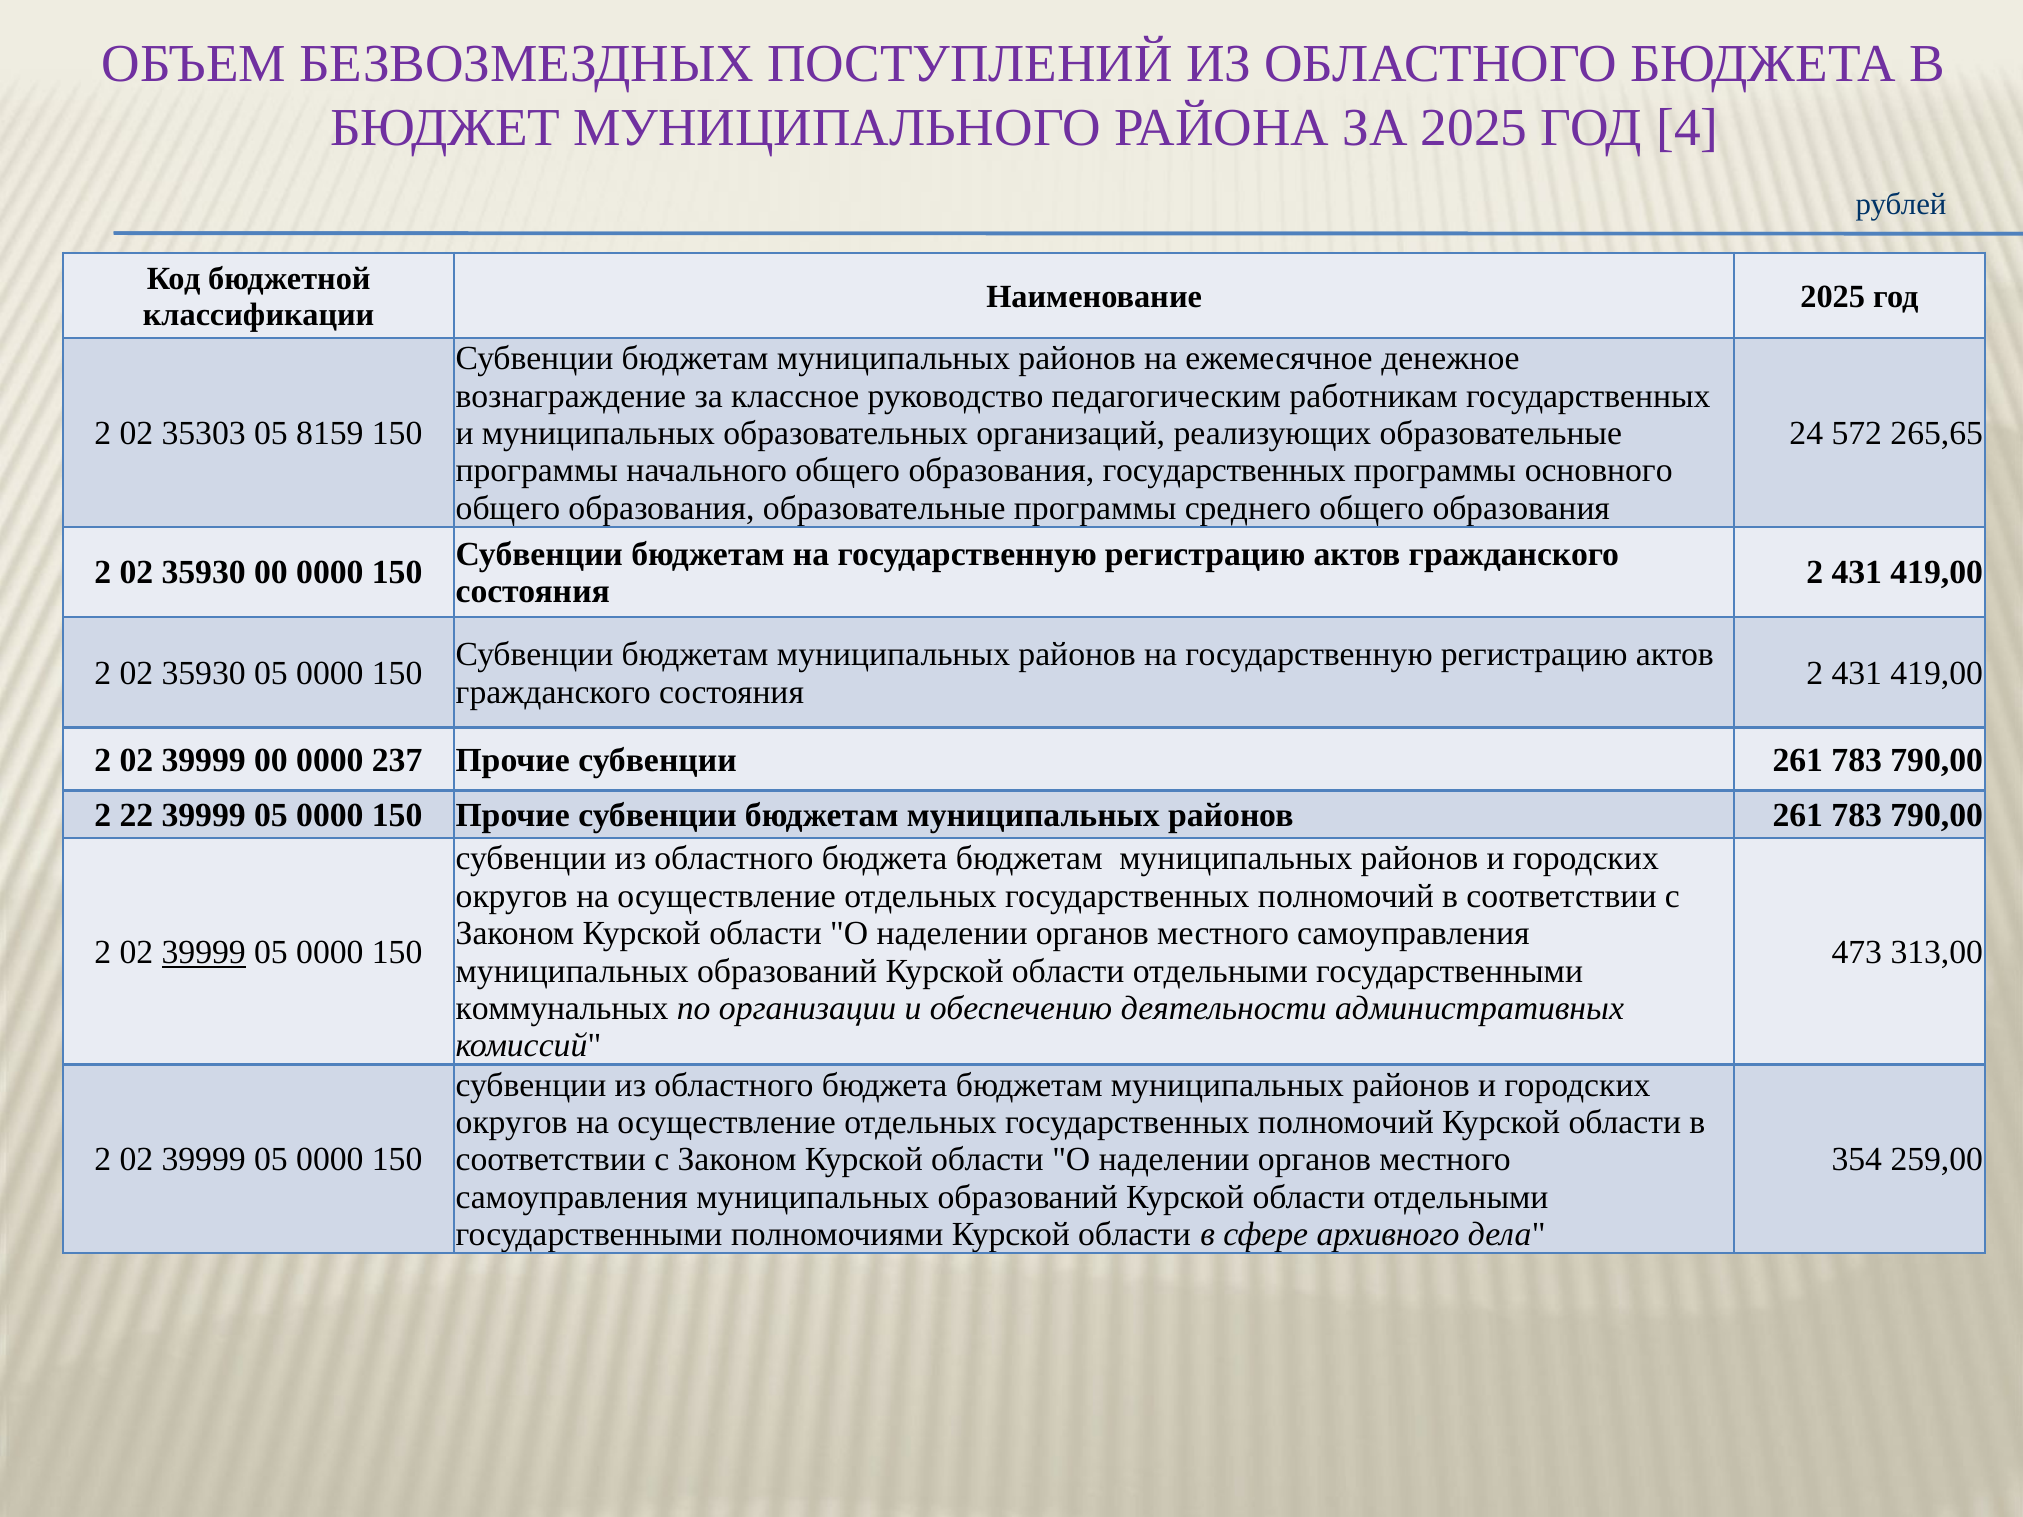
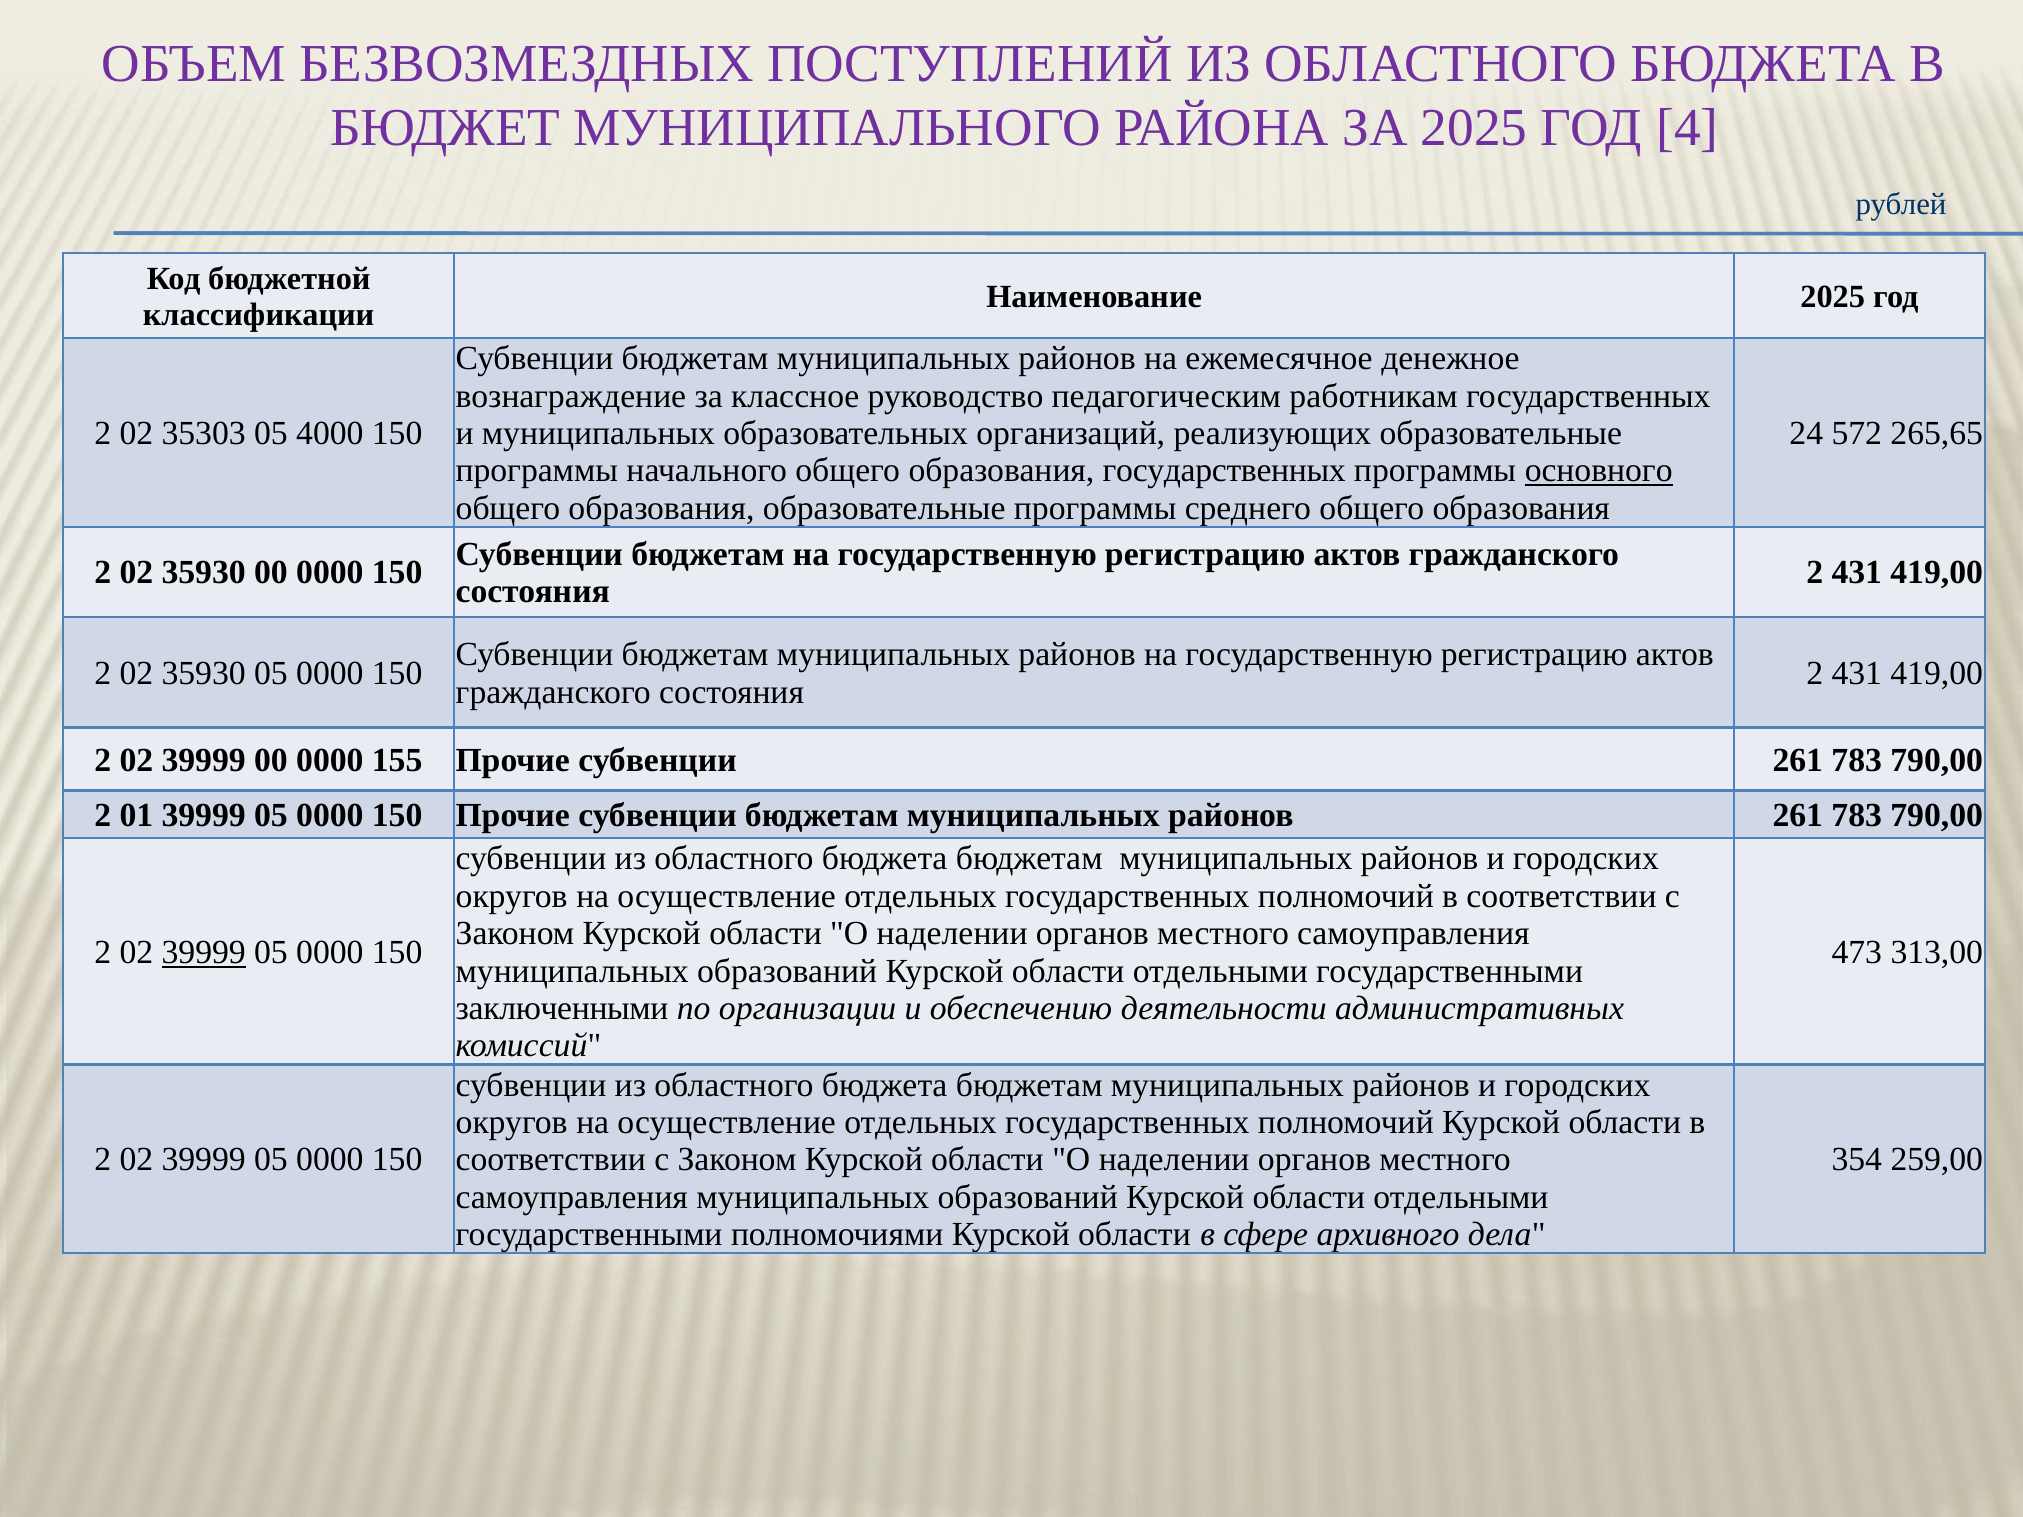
8159: 8159 -> 4000
основного underline: none -> present
237: 237 -> 155
22: 22 -> 01
коммунальных: коммунальных -> заключенными
